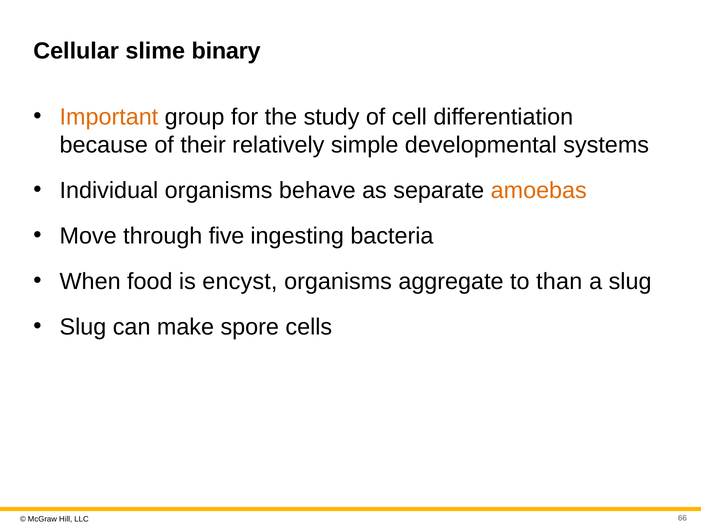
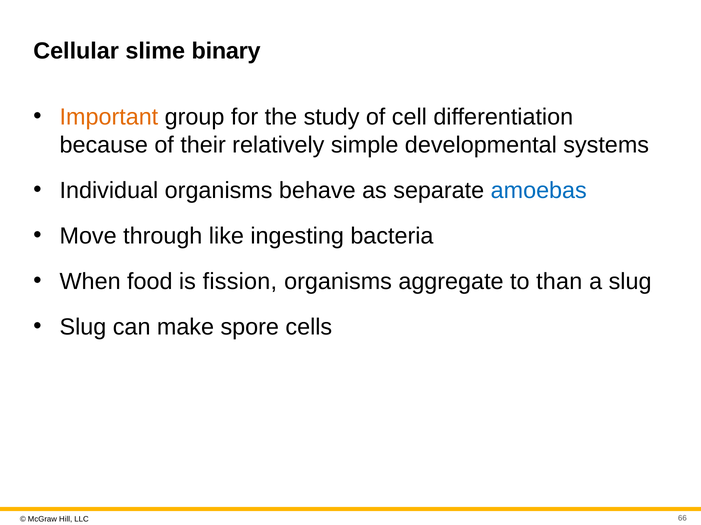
amoebas colour: orange -> blue
five: five -> like
encyst: encyst -> fission
